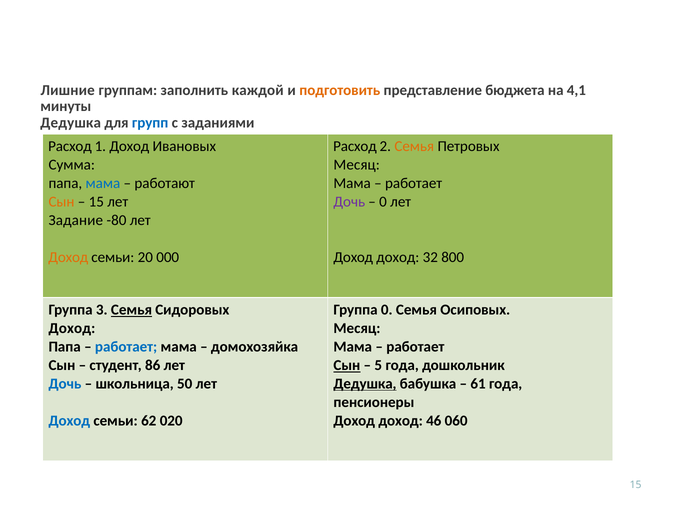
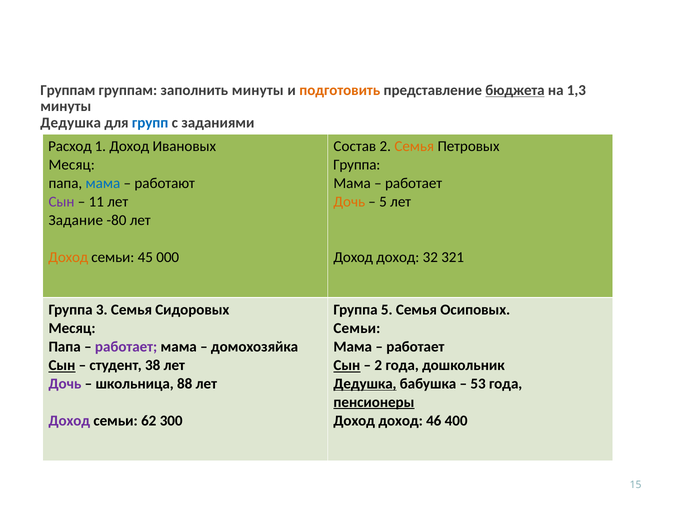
Лишние at (68, 90): Лишние -> Группам
заполнить каждой: каждой -> минуты
бюджета underline: none -> present
4,1: 4,1 -> 1,3
Расход at (355, 146): Расход -> Состав
Сумма at (72, 165): Сумма -> Месяц
Месяц at (357, 165): Месяц -> Группа
Сын at (62, 202) colour: orange -> purple
15 at (96, 202): 15 -> 11
Дочь at (349, 202) colour: purple -> orange
0 at (383, 202): 0 -> 5
20: 20 -> 45
800: 800 -> 321
Семья at (132, 310) underline: present -> none
Группа 0: 0 -> 5
Доход at (72, 328): Доход -> Месяц
Месяц at (357, 328): Месяц -> Семьи
работает at (126, 347) colour: blue -> purple
Сын at (62, 365) underline: none -> present
86: 86 -> 38
5 at (378, 365): 5 -> 2
Дочь at (65, 383) colour: blue -> purple
50: 50 -> 88
61: 61 -> 53
пенсионеры underline: none -> present
Доход at (69, 420) colour: blue -> purple
020: 020 -> 300
060: 060 -> 400
